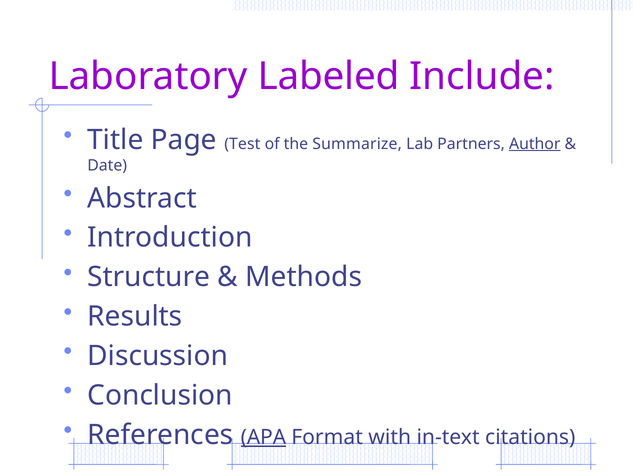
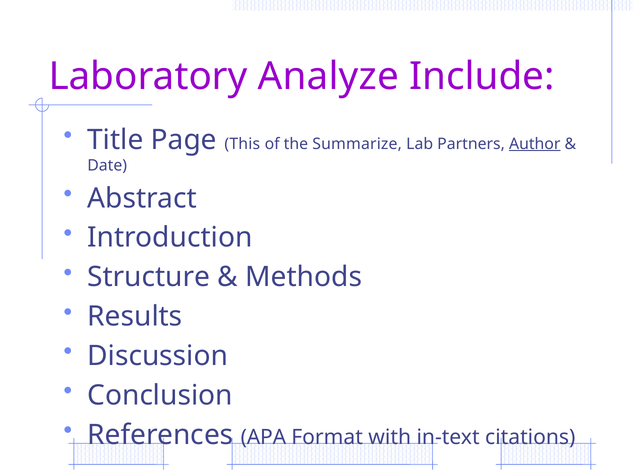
Labeled: Labeled -> Analyze
Test: Test -> This
APA underline: present -> none
